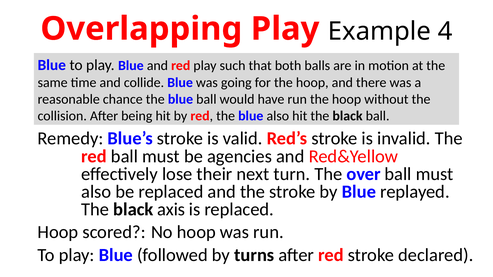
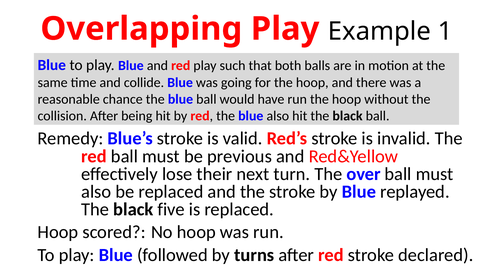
4: 4 -> 1
agencies: agencies -> previous
axis: axis -> five
